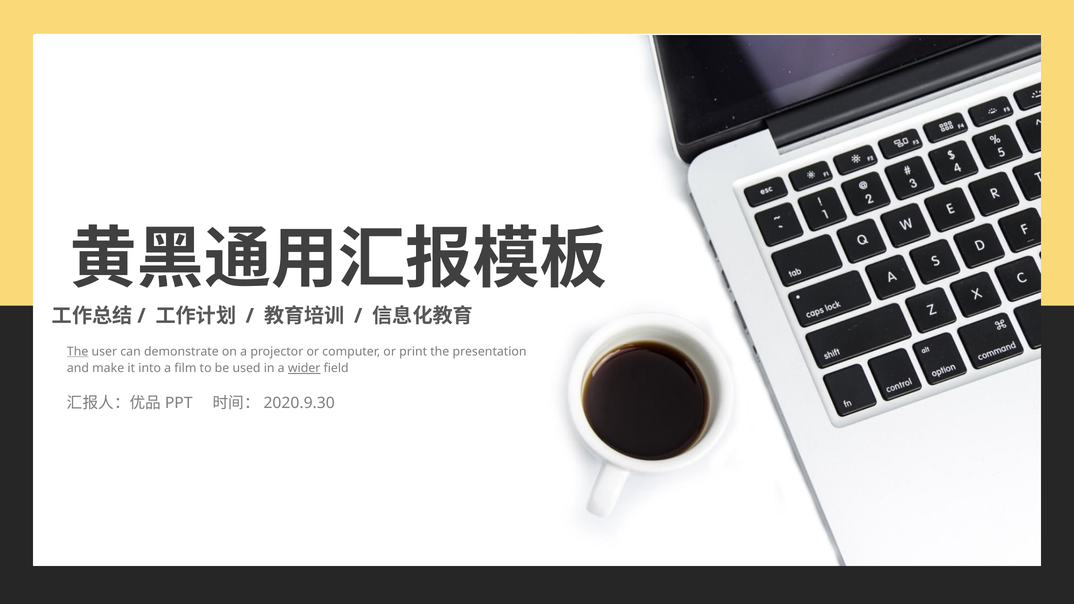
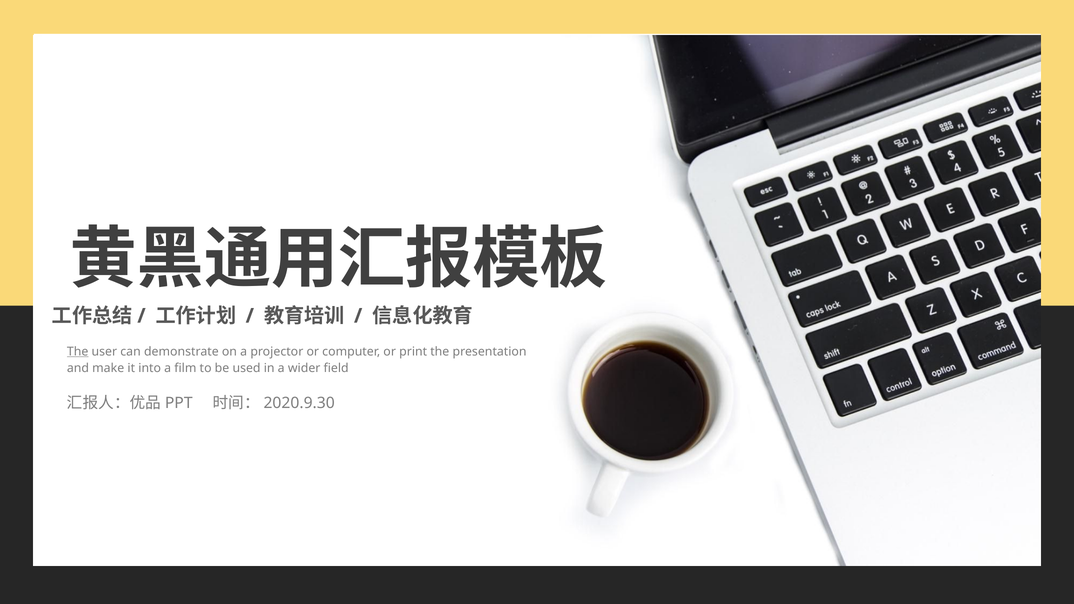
wider underline: present -> none
